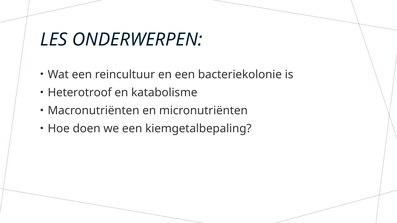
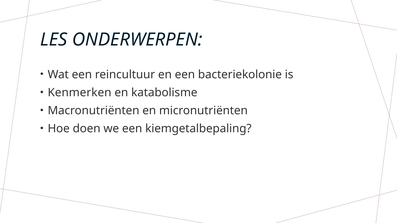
Heterotroof: Heterotroof -> Kenmerken
